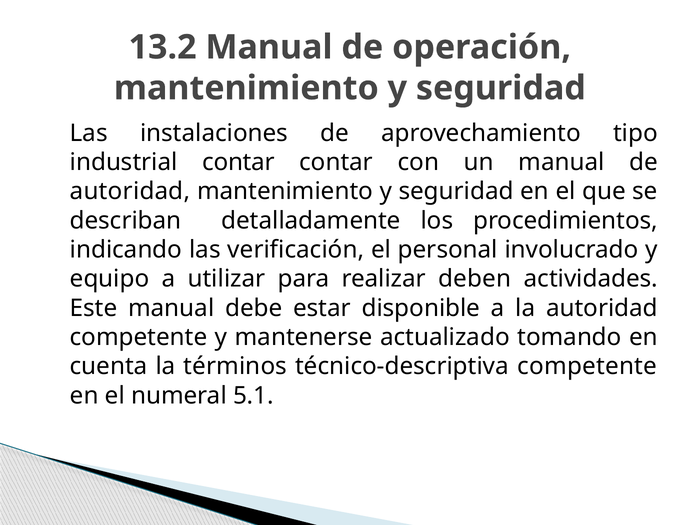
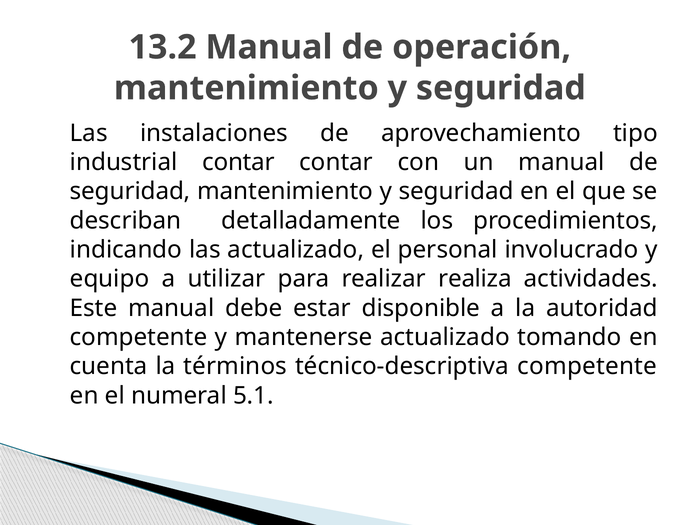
autoridad at (130, 191): autoridad -> seguridad
las verificación: verificación -> actualizado
deben: deben -> realiza
